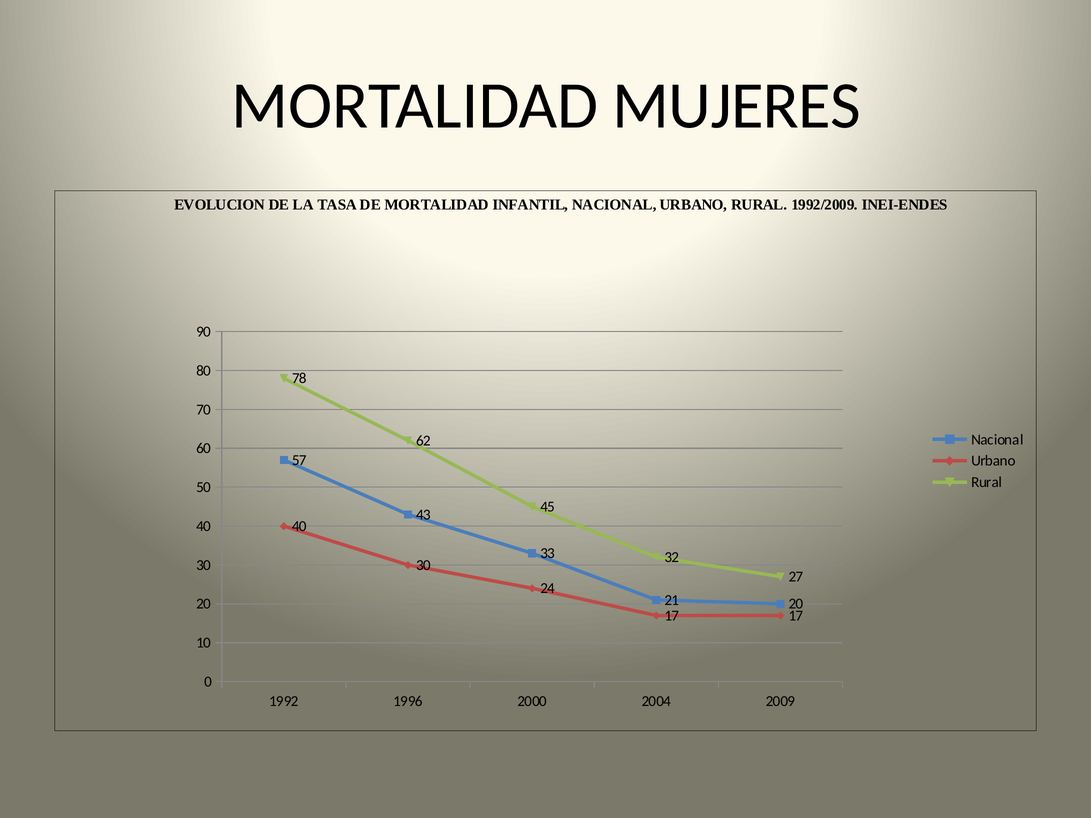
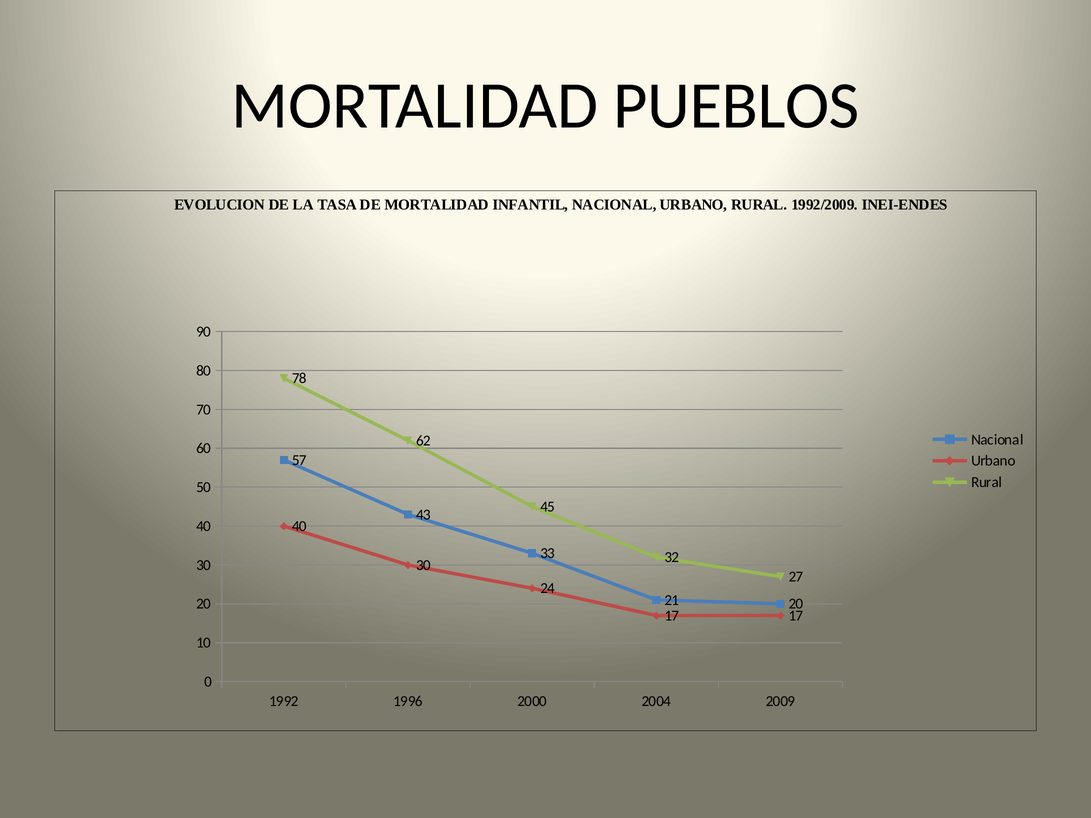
MUJERES: MUJERES -> PUEBLOS
